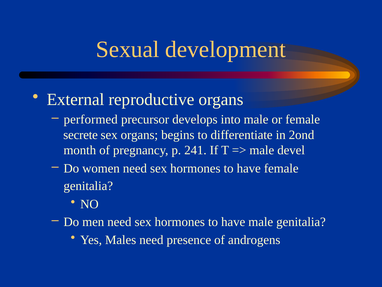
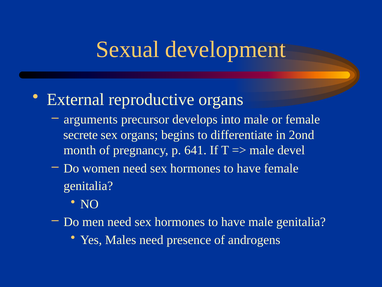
performed: performed -> arguments
241: 241 -> 641
